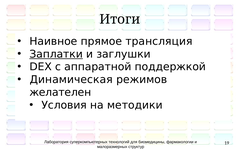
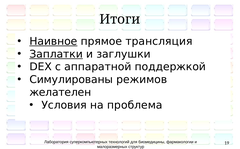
Наивное underline: none -> present
Динамическая: Динамическая -> Симулированы
методики: методики -> проблема
